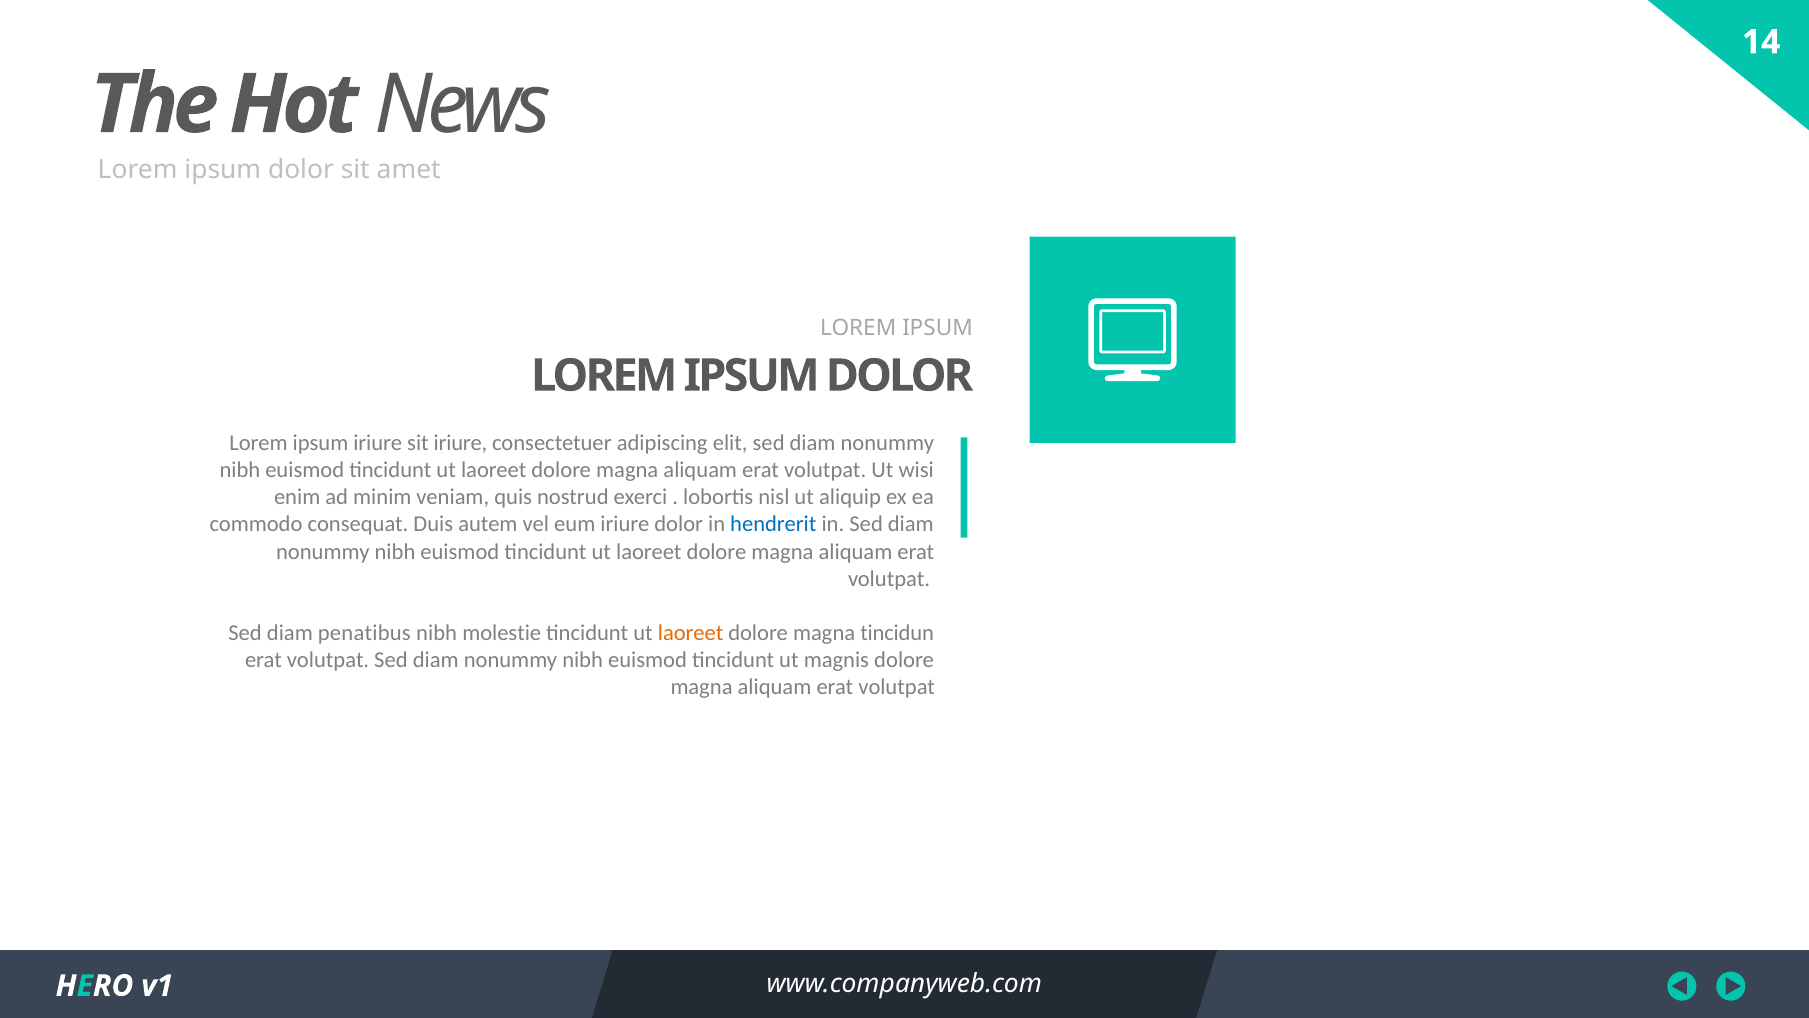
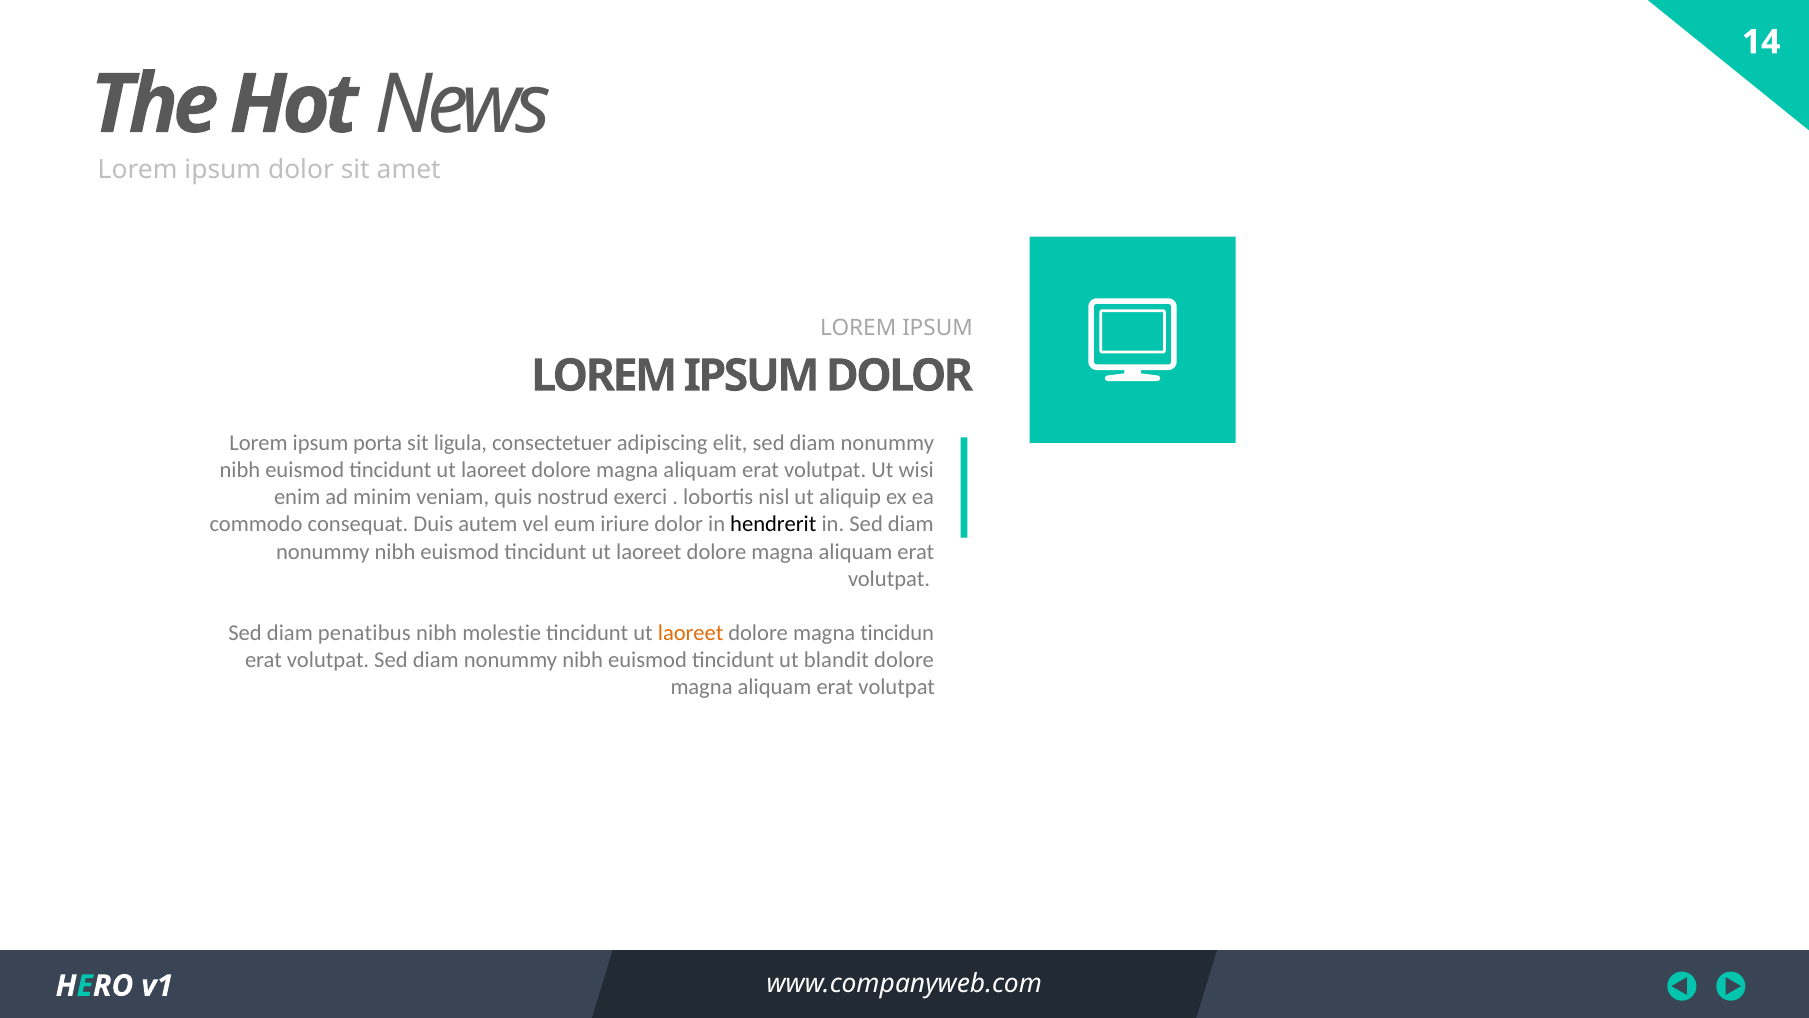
ipsum iriure: iriure -> porta
sit iriure: iriure -> ligula
hendrerit colour: blue -> black
magnis: magnis -> blandit
